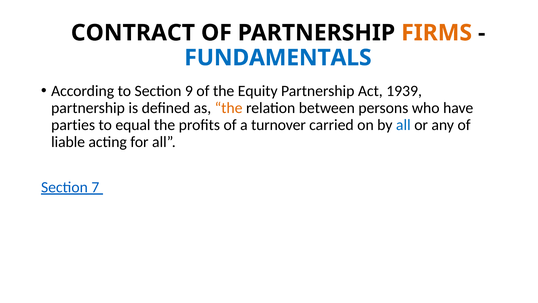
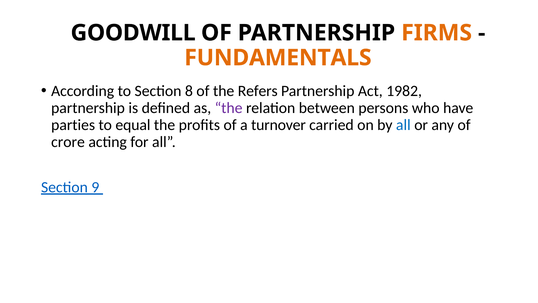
CONTRACT: CONTRACT -> GOODWILL
FUNDAMENTALS colour: blue -> orange
9: 9 -> 8
Equity: Equity -> Refers
1939: 1939 -> 1982
the at (229, 108) colour: orange -> purple
liable: liable -> crore
7: 7 -> 9
